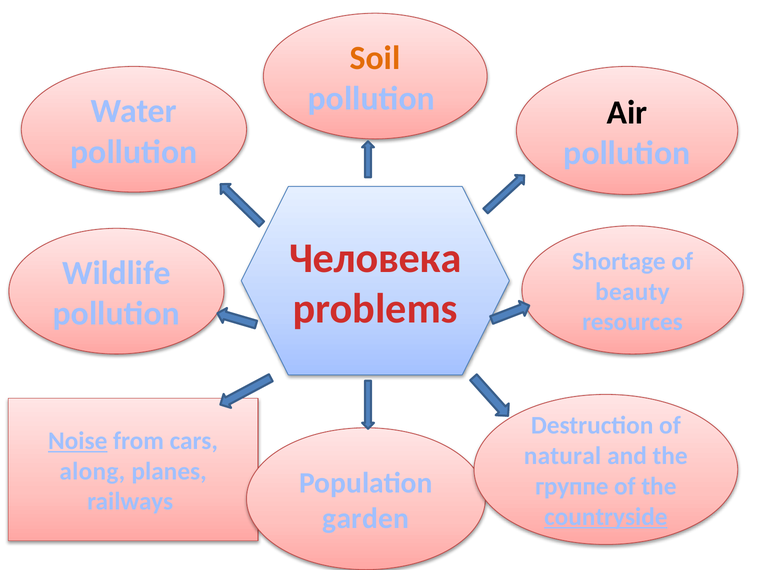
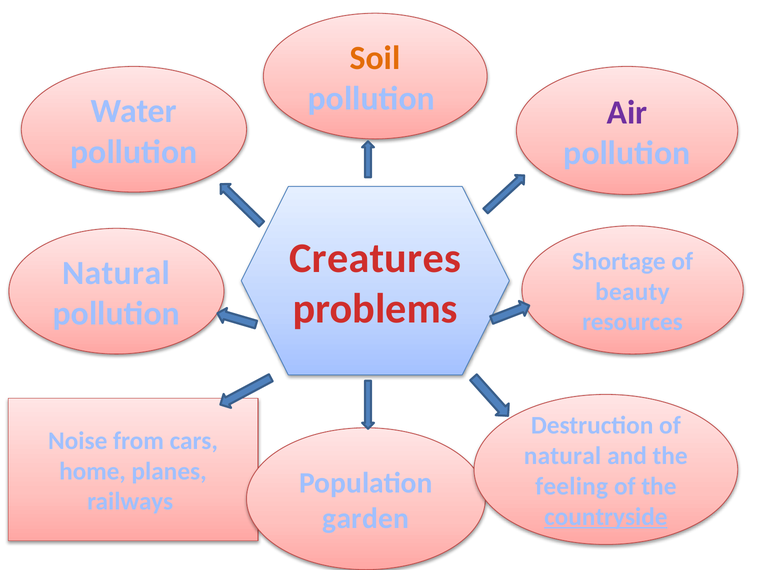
Air colour: black -> purple
Человека: Человека -> Creatures
Wildlife at (116, 273): Wildlife -> Natural
Noise underline: present -> none
along: along -> home
группе: группе -> feeling
